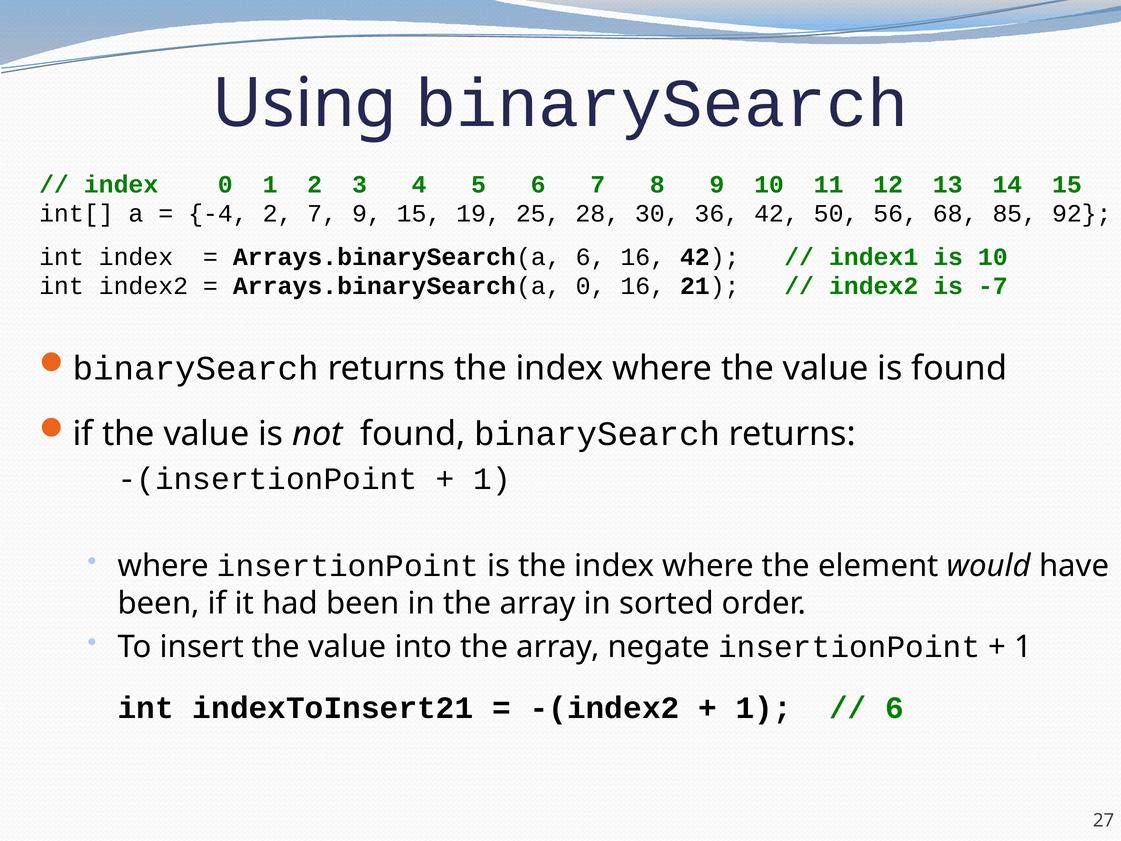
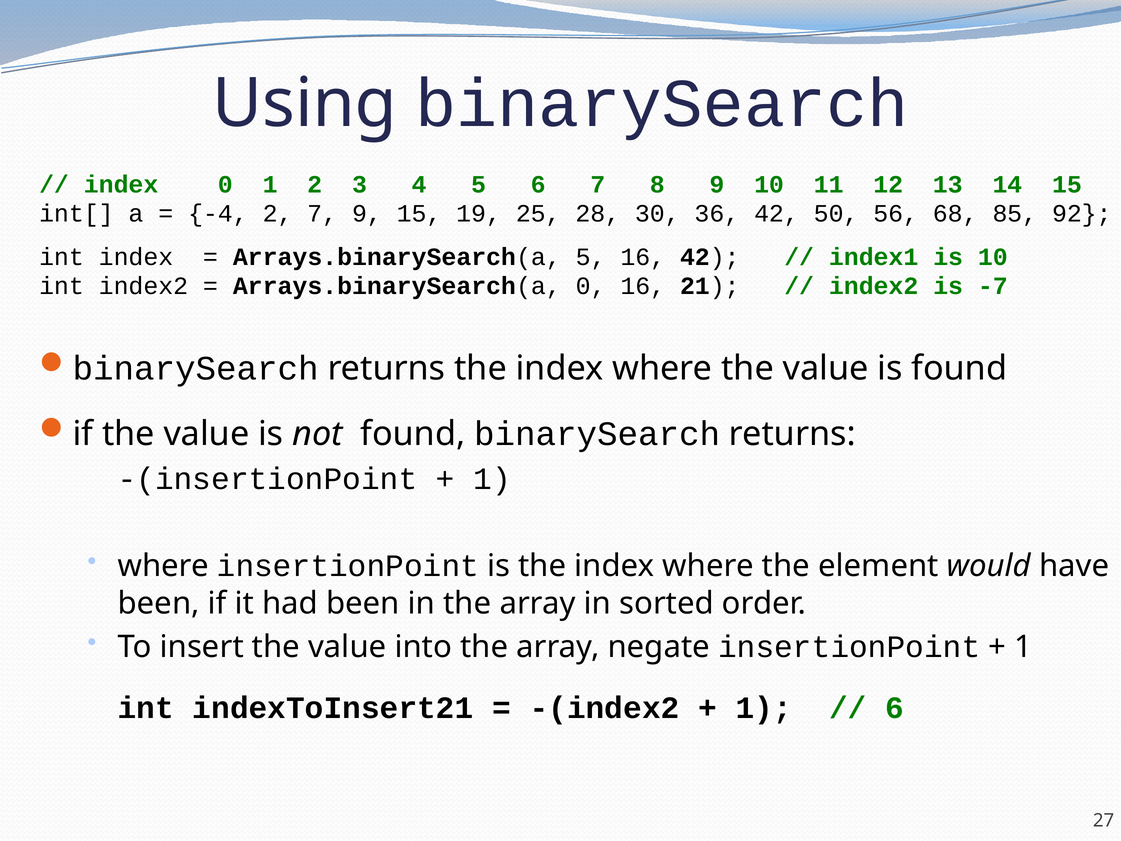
Arrays.binarySearch(a 6: 6 -> 5
